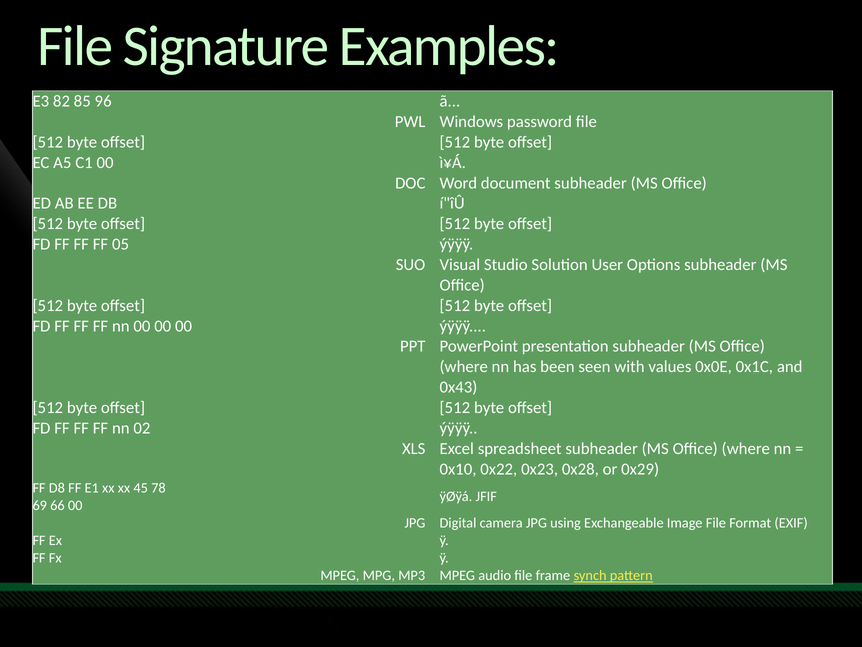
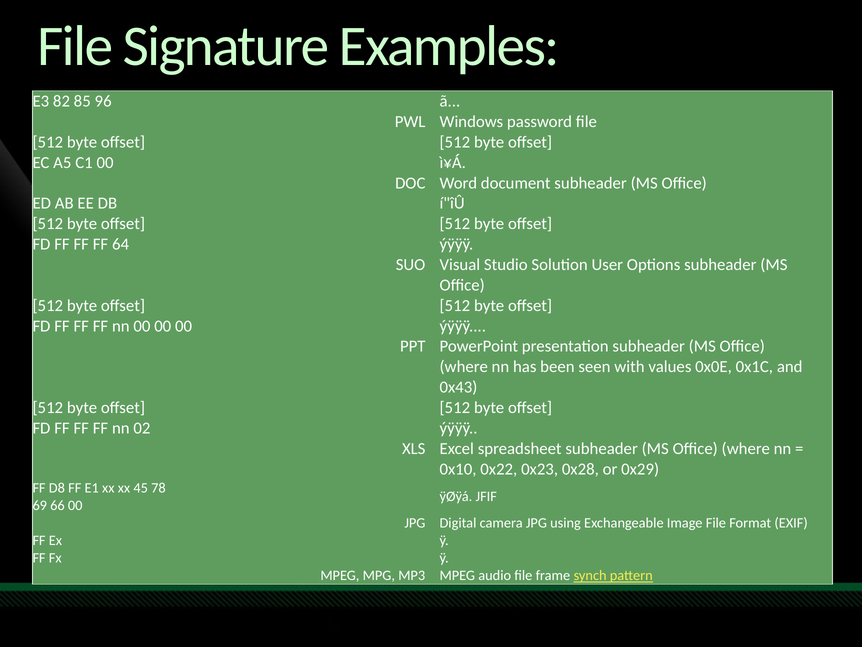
05: 05 -> 64
